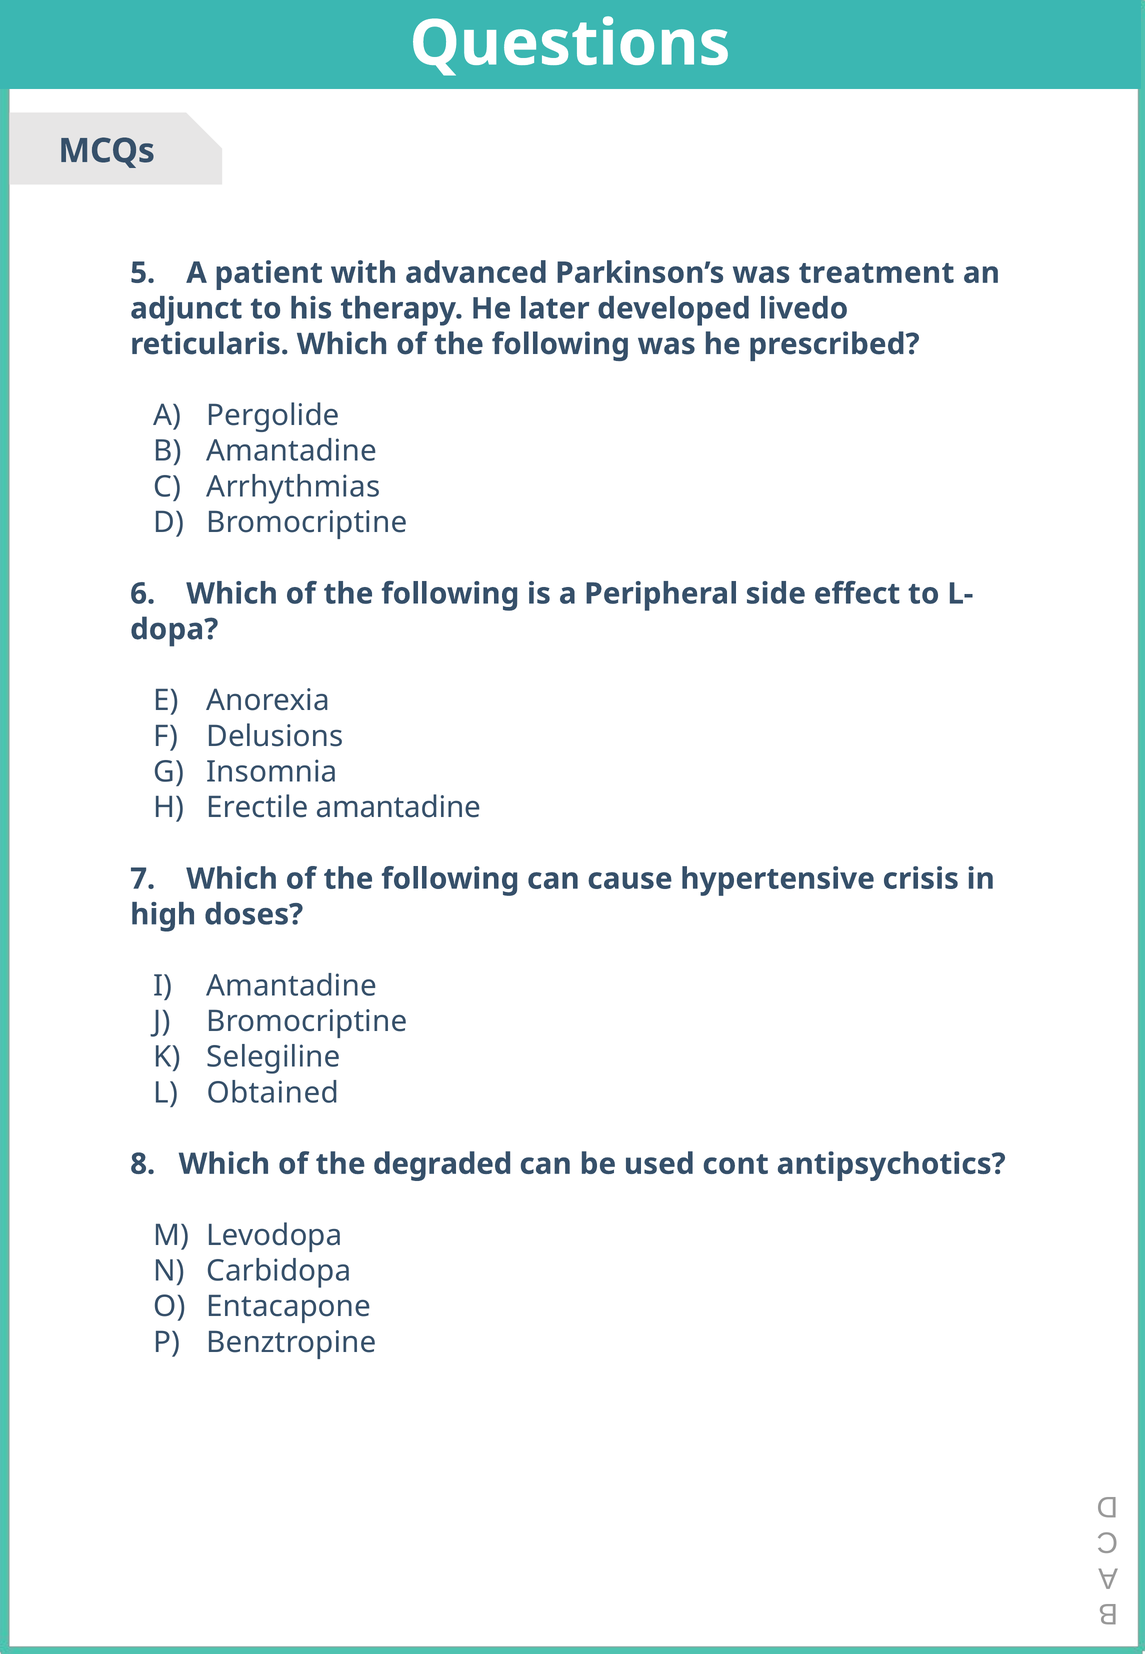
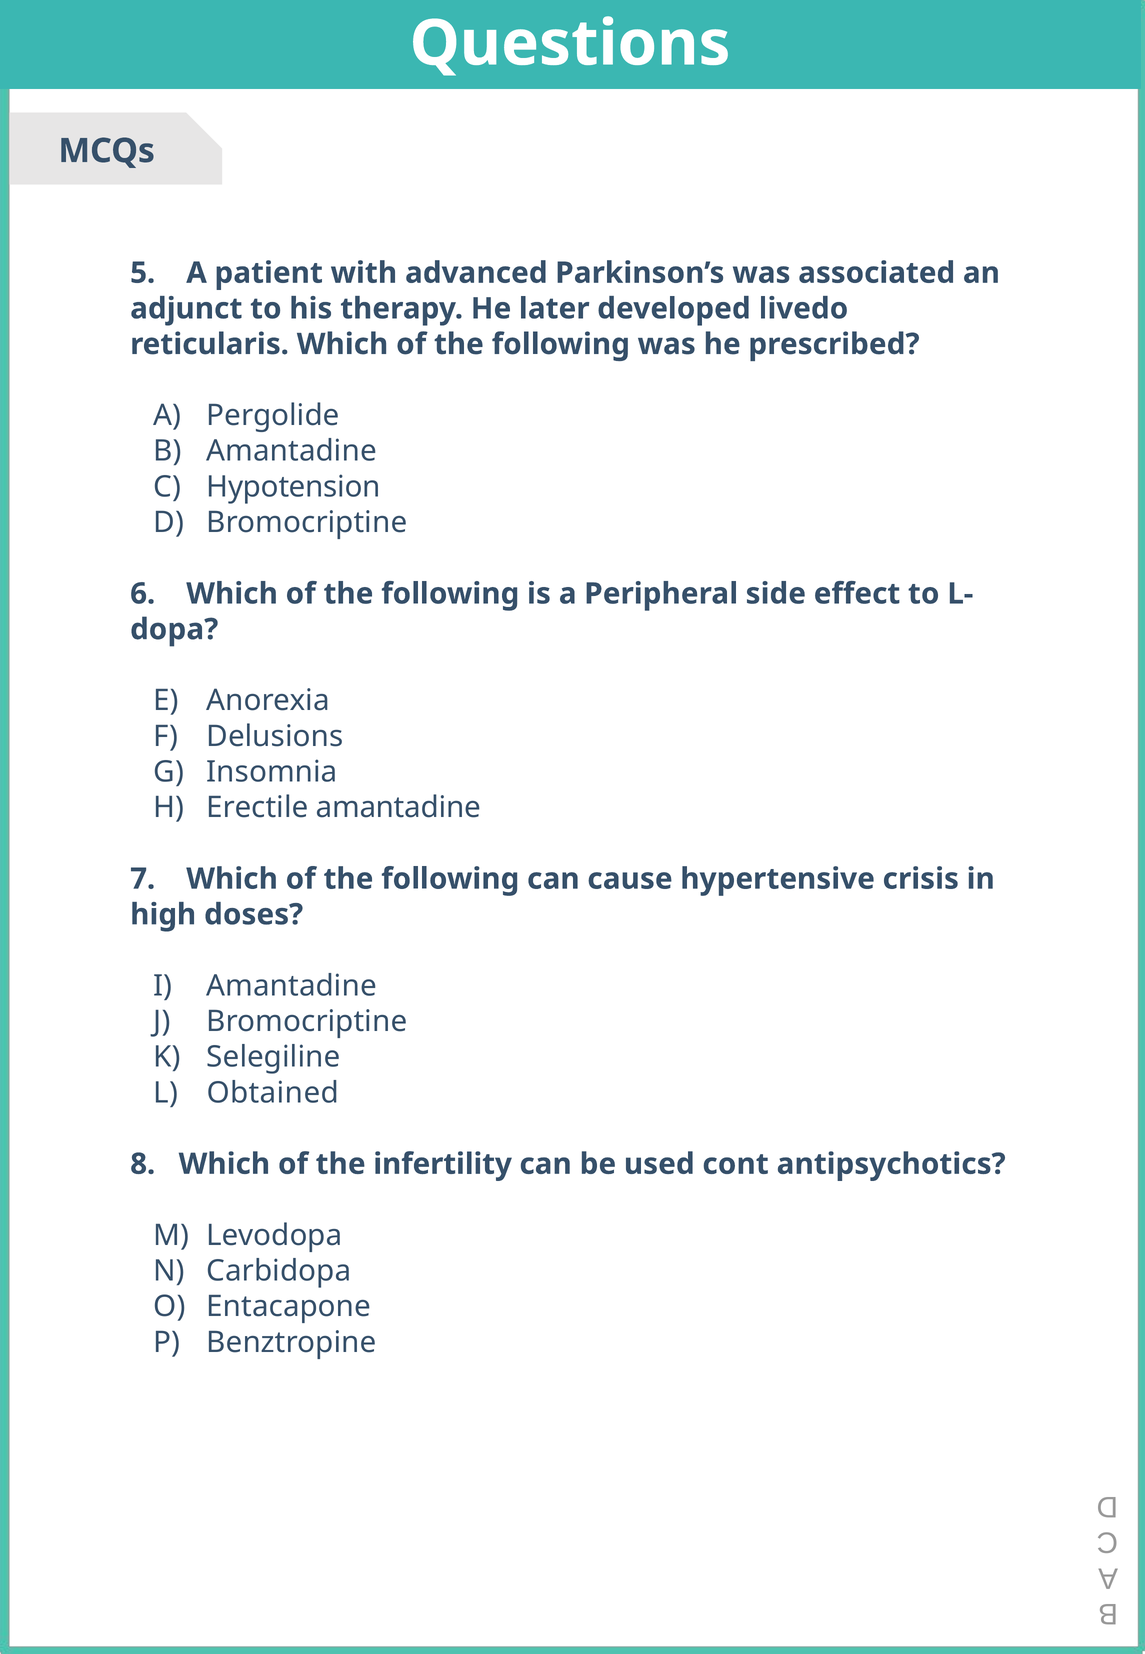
treatment: treatment -> associated
Arrhythmias: Arrhythmias -> Hypotension
degraded: degraded -> infertility
